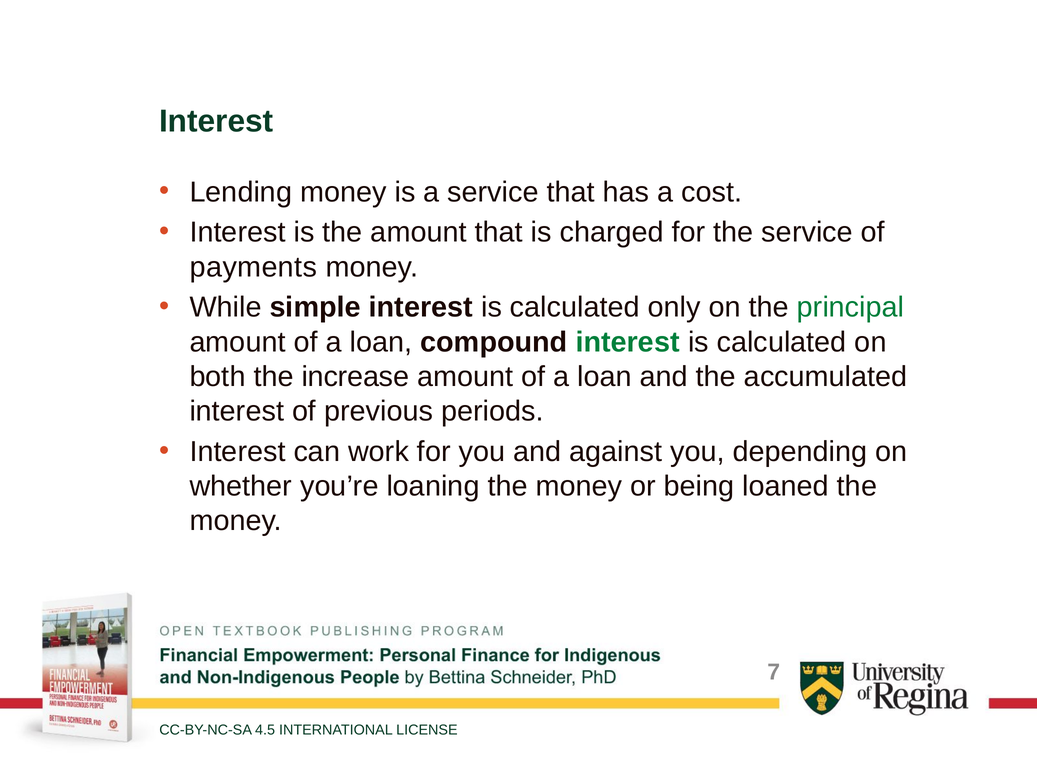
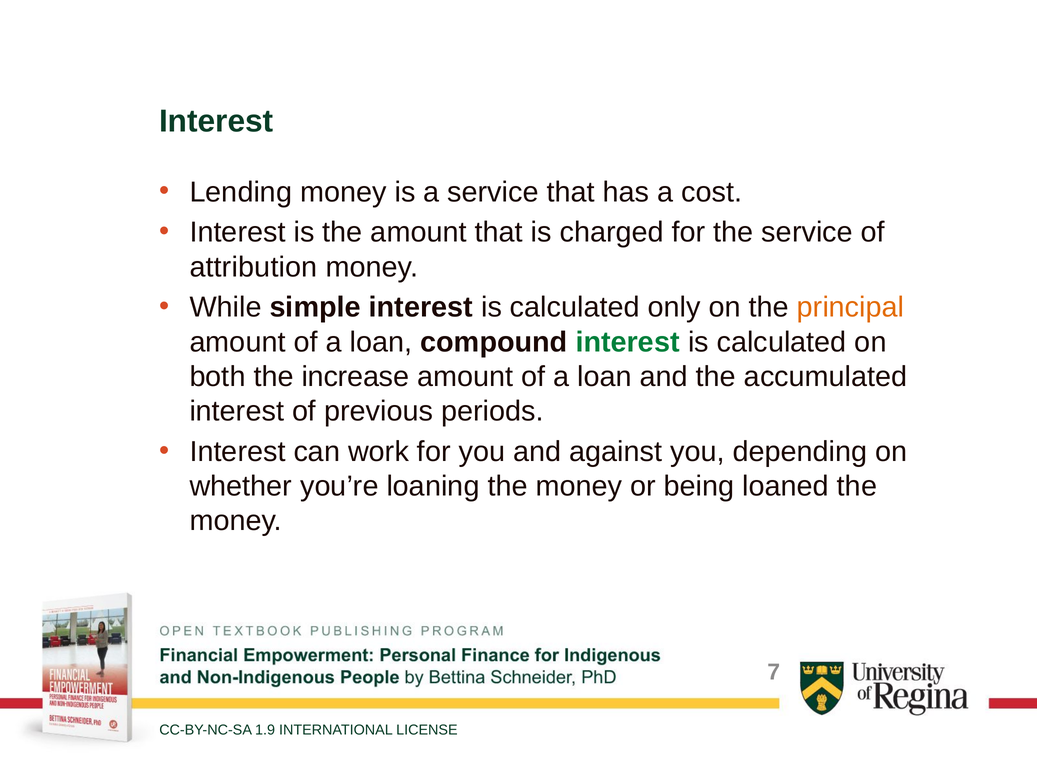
payments: payments -> attribution
principal colour: green -> orange
4.5: 4.5 -> 1.9
